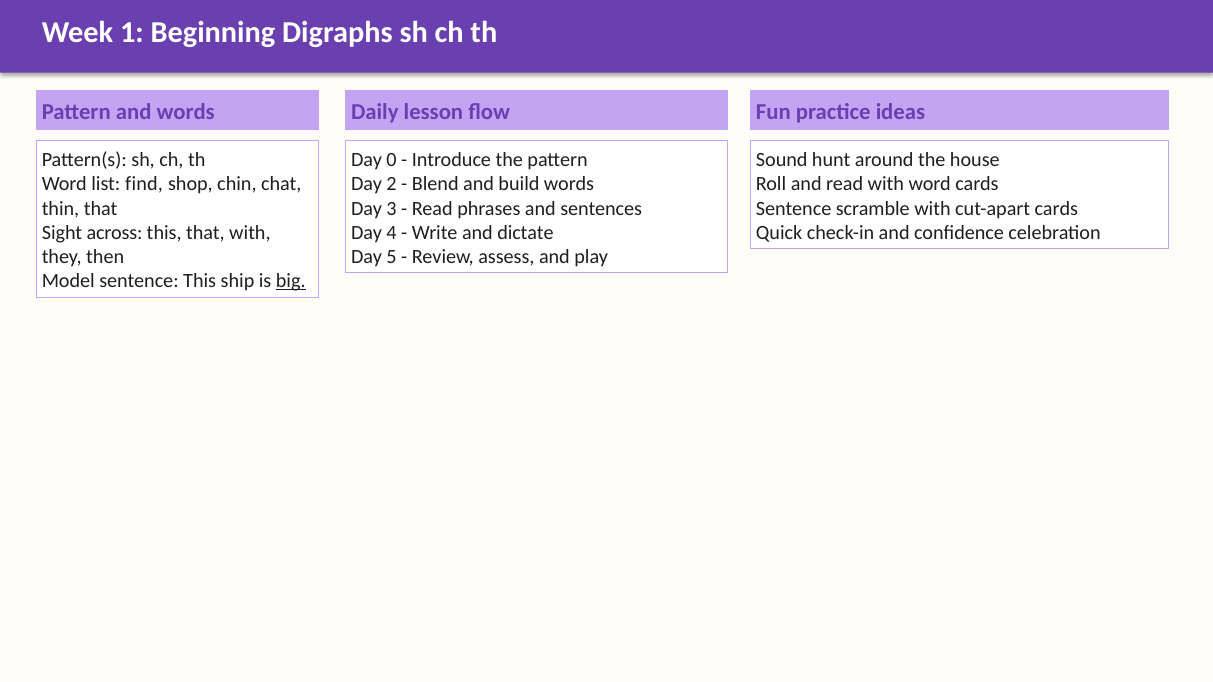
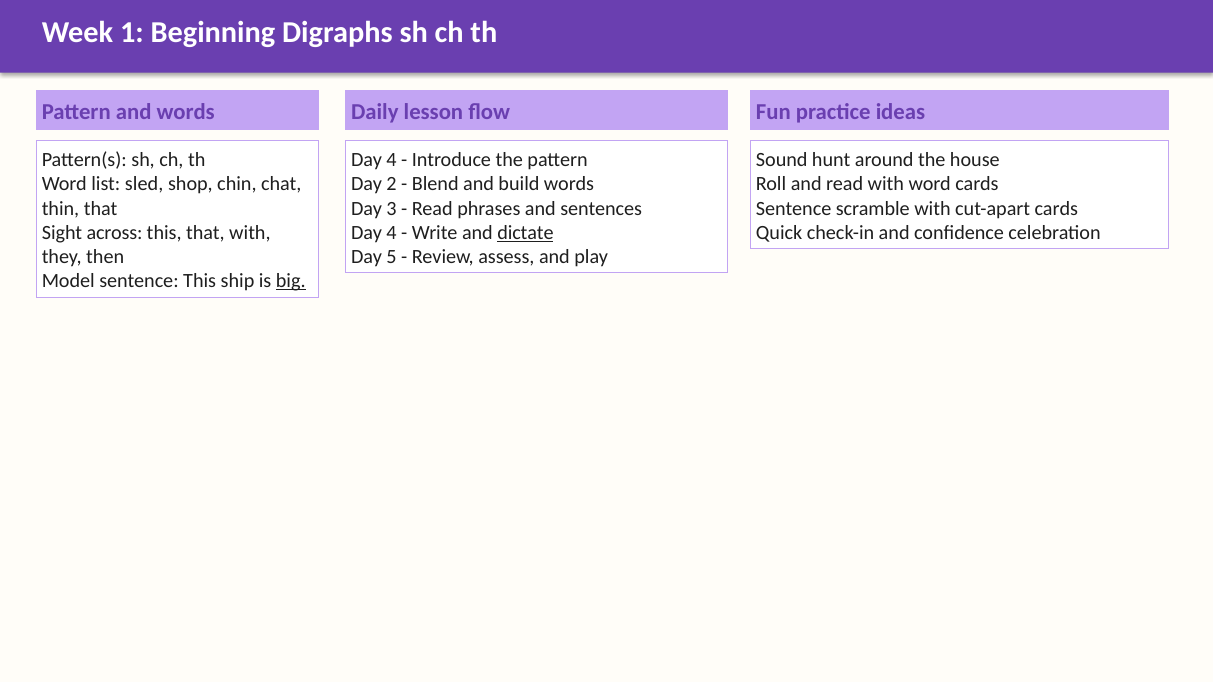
0 at (392, 160): 0 -> 4
find: find -> sled
dictate underline: none -> present
